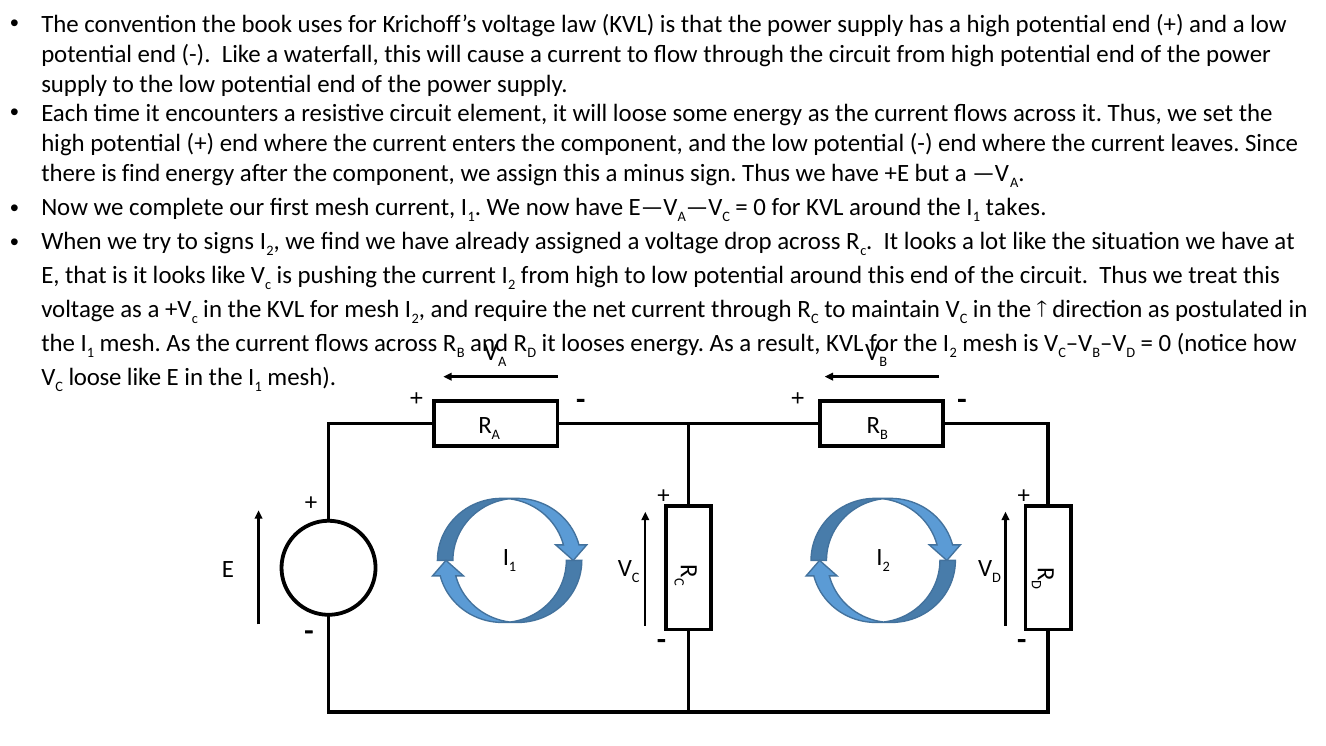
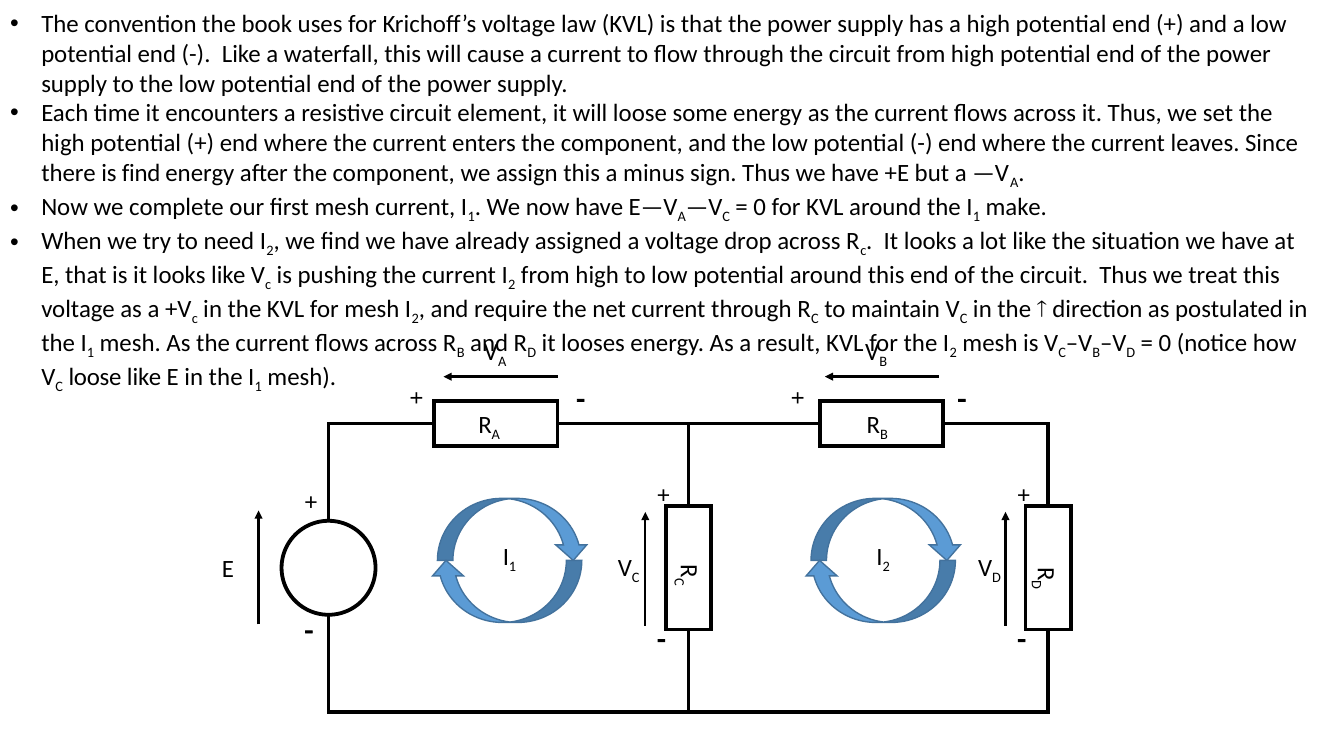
takes: takes -> make
signs: signs -> need
